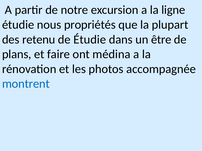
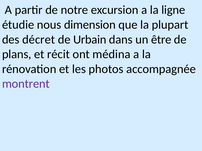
propriétés: propriétés -> dimension
retenu: retenu -> décret
de Étudie: Étudie -> Urbain
faire: faire -> récit
montrent colour: blue -> purple
